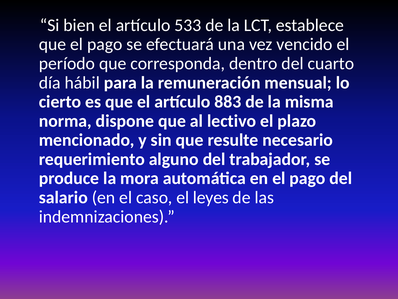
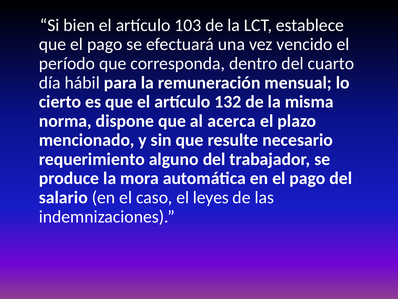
533: 533 -> 103
883: 883 -> 132
lectivo: lectivo -> acerca
